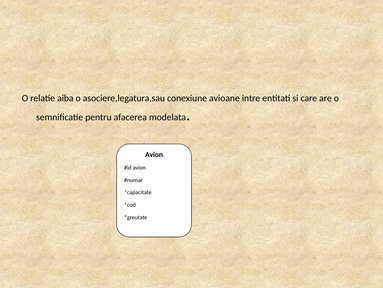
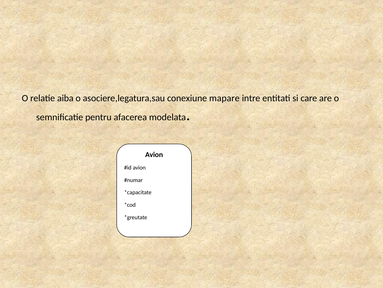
avioane: avioane -> mapare
